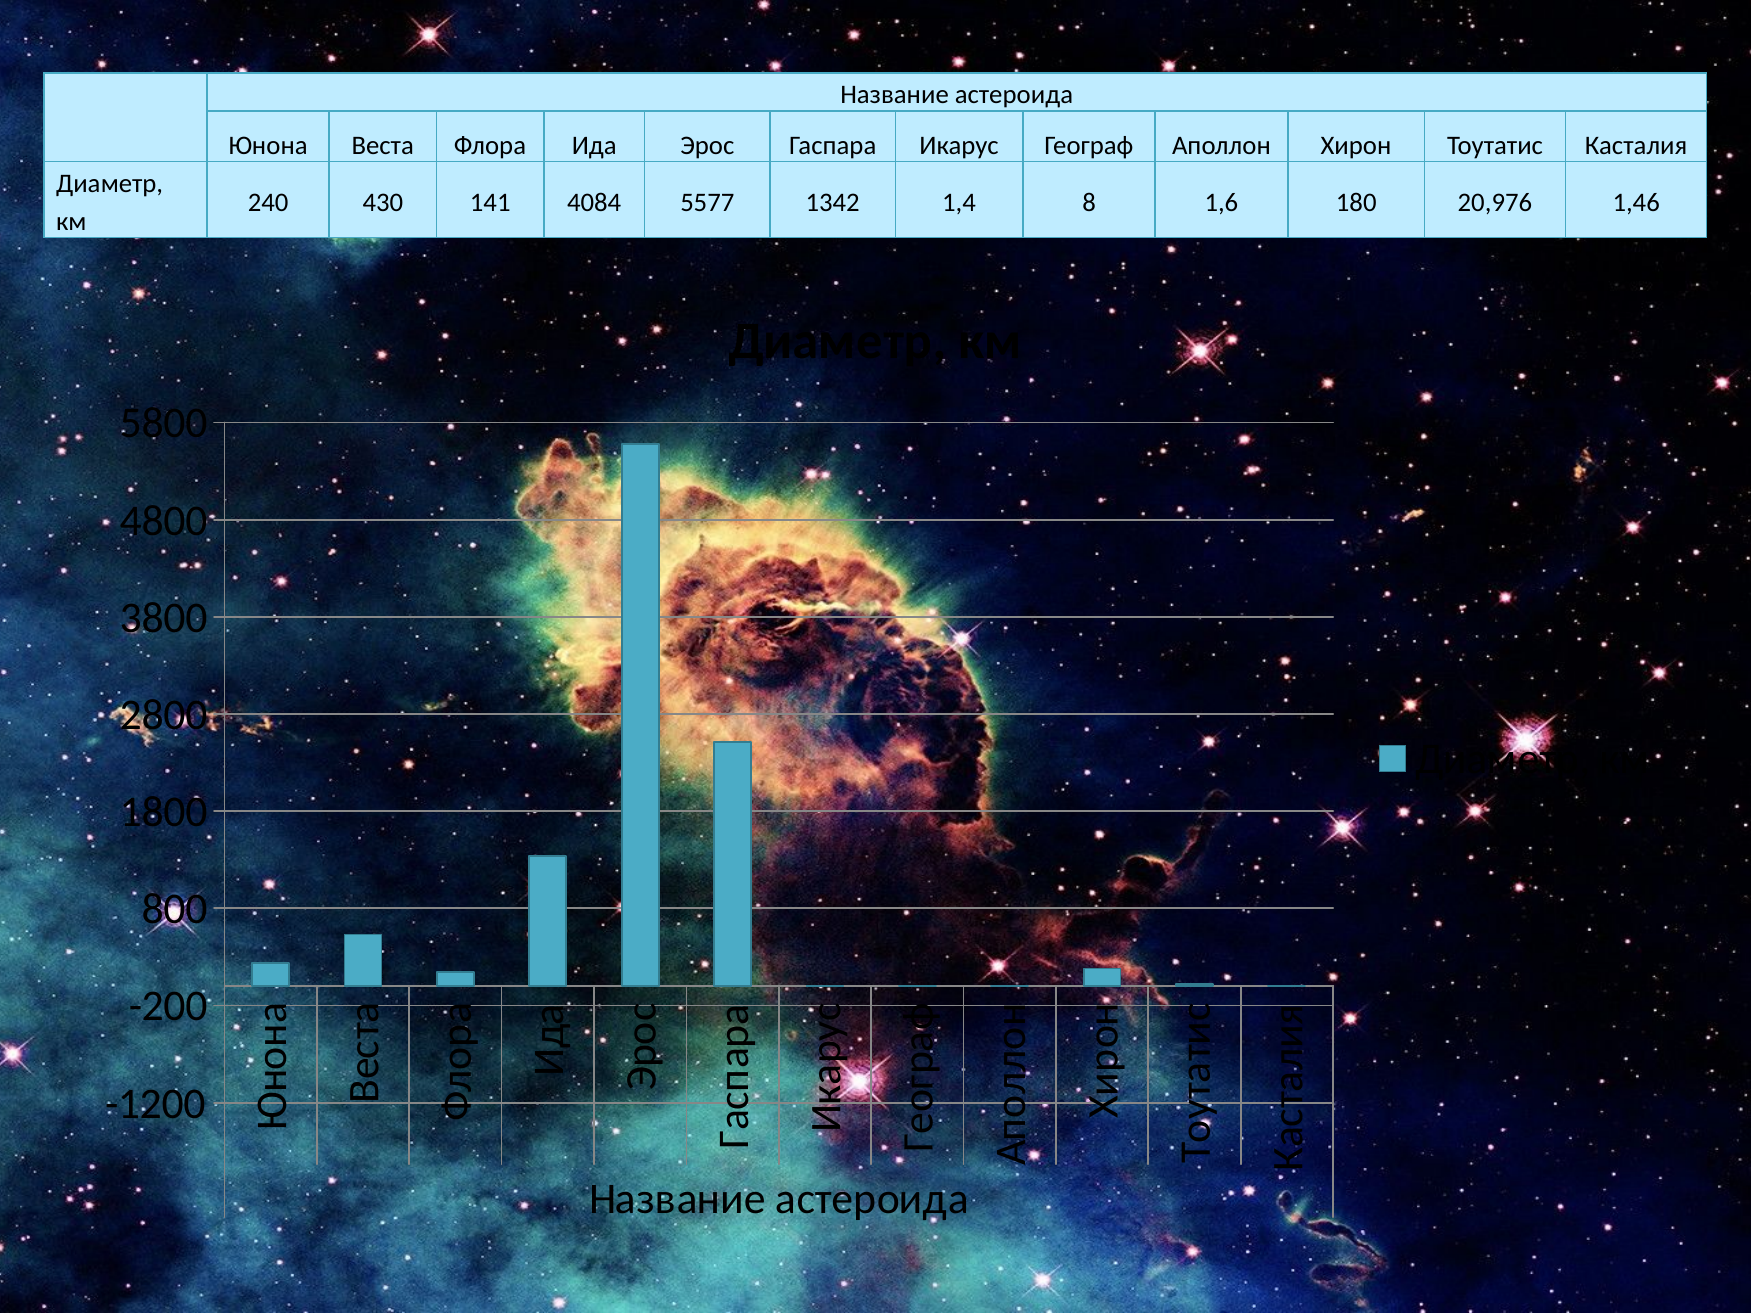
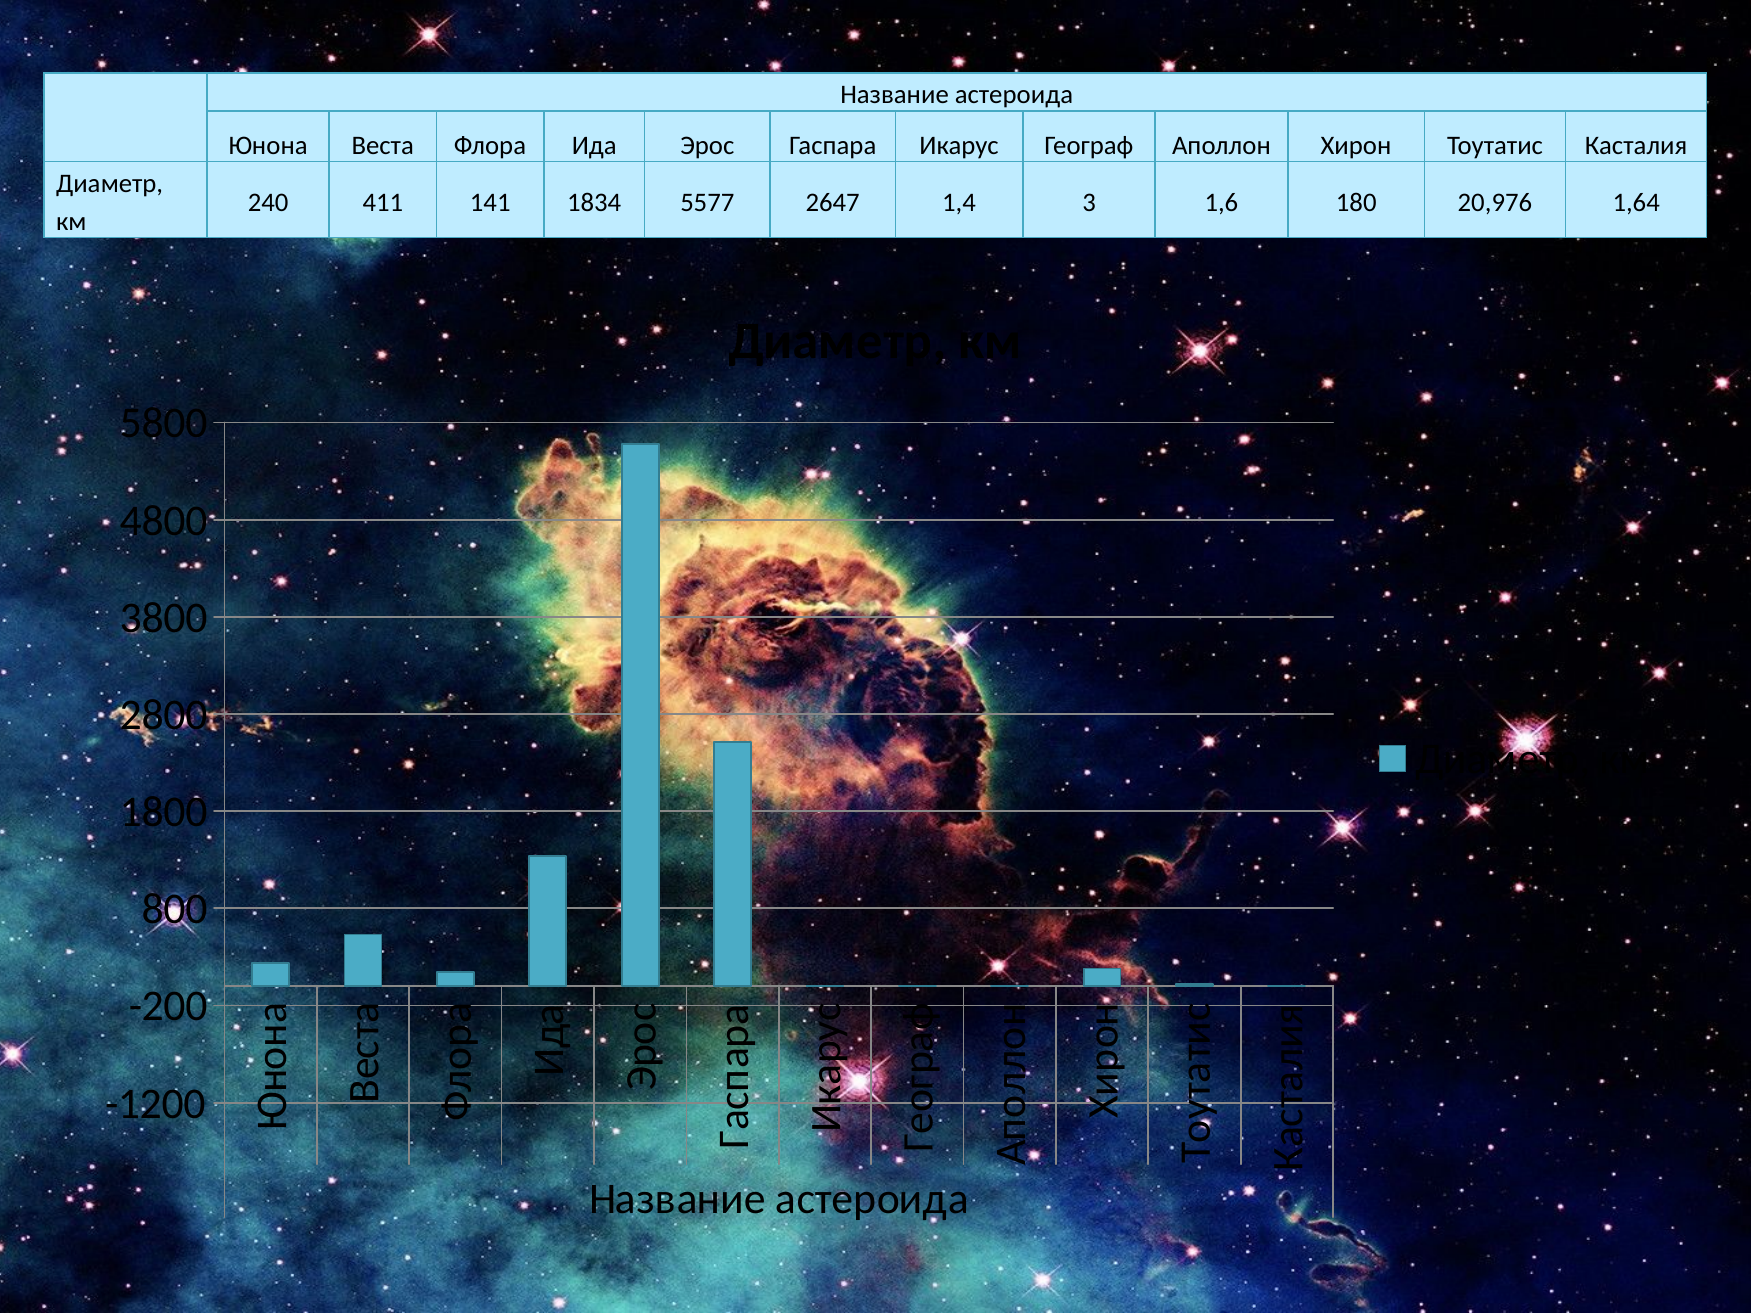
430: 430 -> 411
4084: 4084 -> 1834
1342: 1342 -> 2647
8: 8 -> 3
1,46: 1,46 -> 1,64
